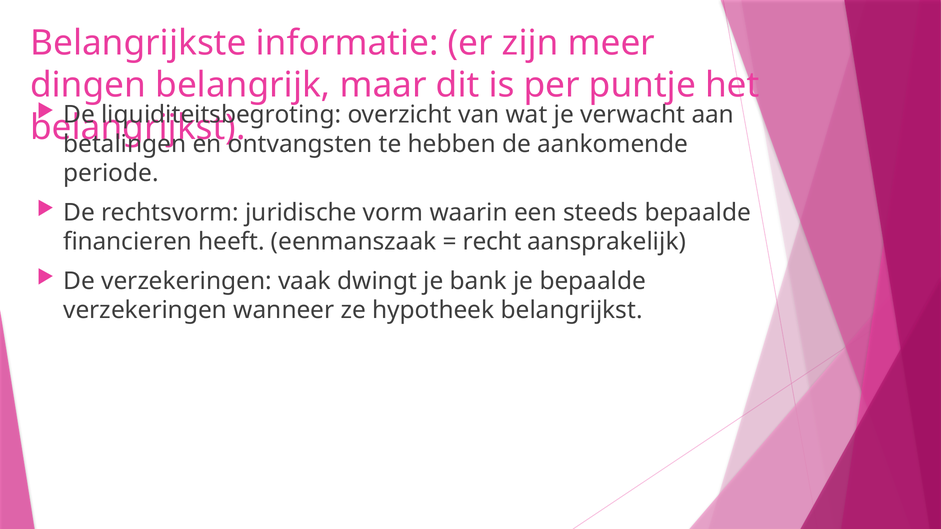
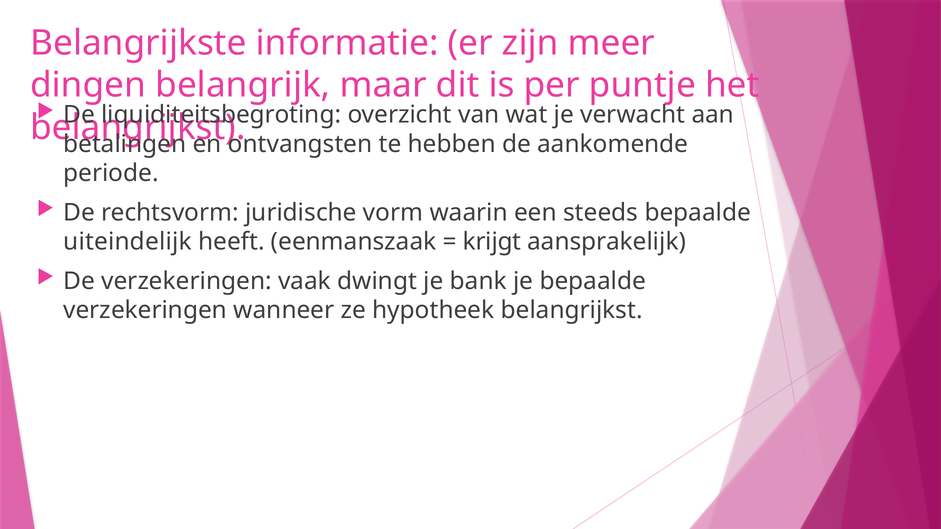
financieren: financieren -> uiteindelijk
recht: recht -> krijgt
